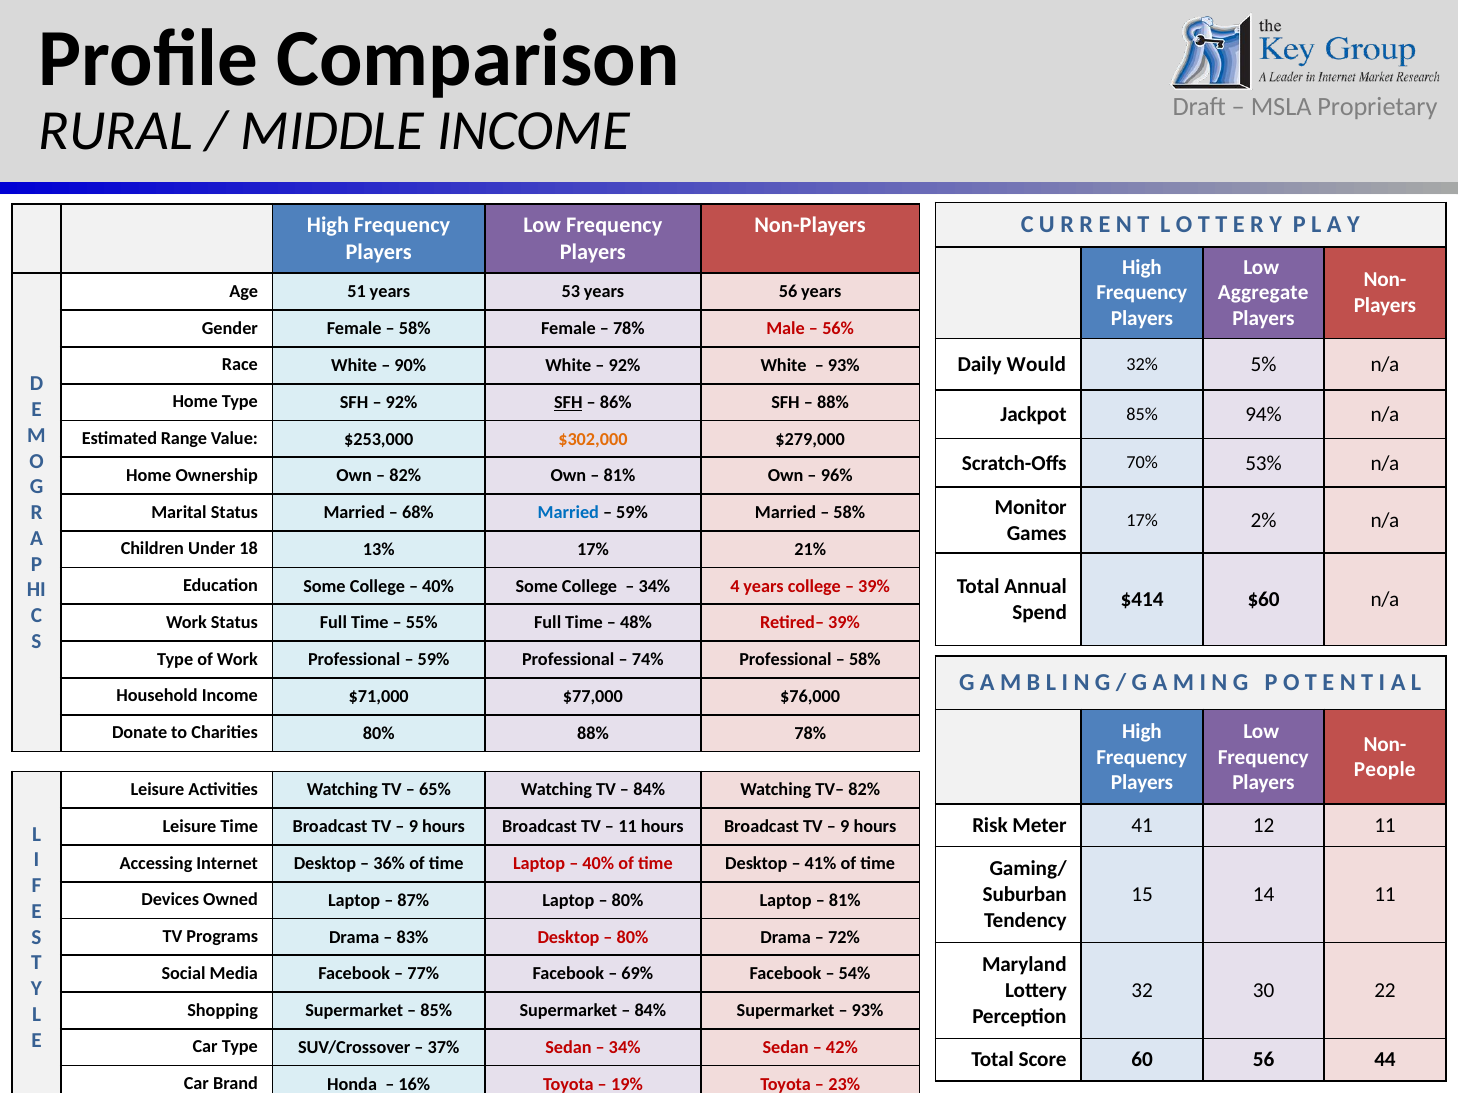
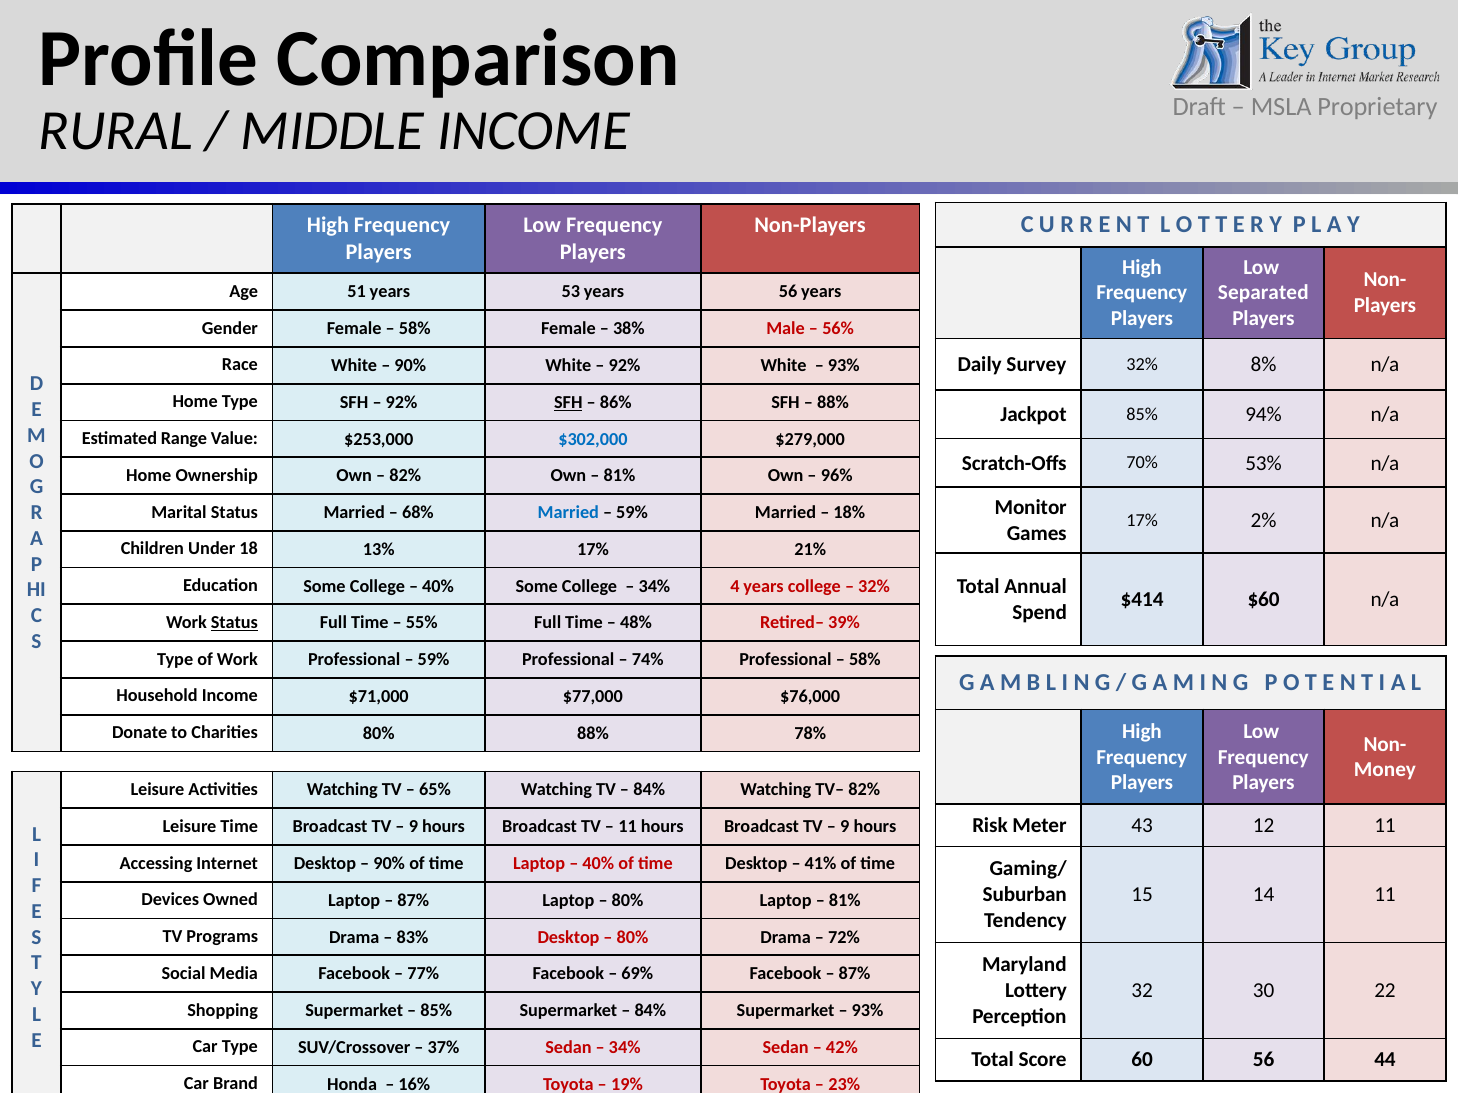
Aggregate: Aggregate -> Separated
78% at (629, 329): 78% -> 38%
Would: Would -> Survey
5%: 5% -> 8%
$302,000 colour: orange -> blue
58% at (849, 513): 58% -> 18%
39% at (874, 586): 39% -> 32%
Status at (234, 623) underline: none -> present
People: People -> Money
41: 41 -> 43
36% at (389, 864): 36% -> 90%
54% at (855, 974): 54% -> 87%
